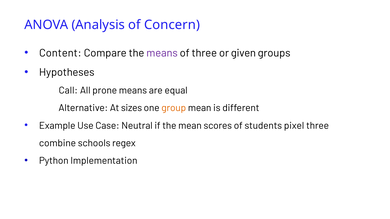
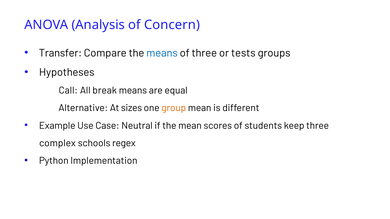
Content: Content -> Transfer
means at (162, 53) colour: purple -> blue
given: given -> tests
prone: prone -> break
pixel: pixel -> keep
combine: combine -> complex
